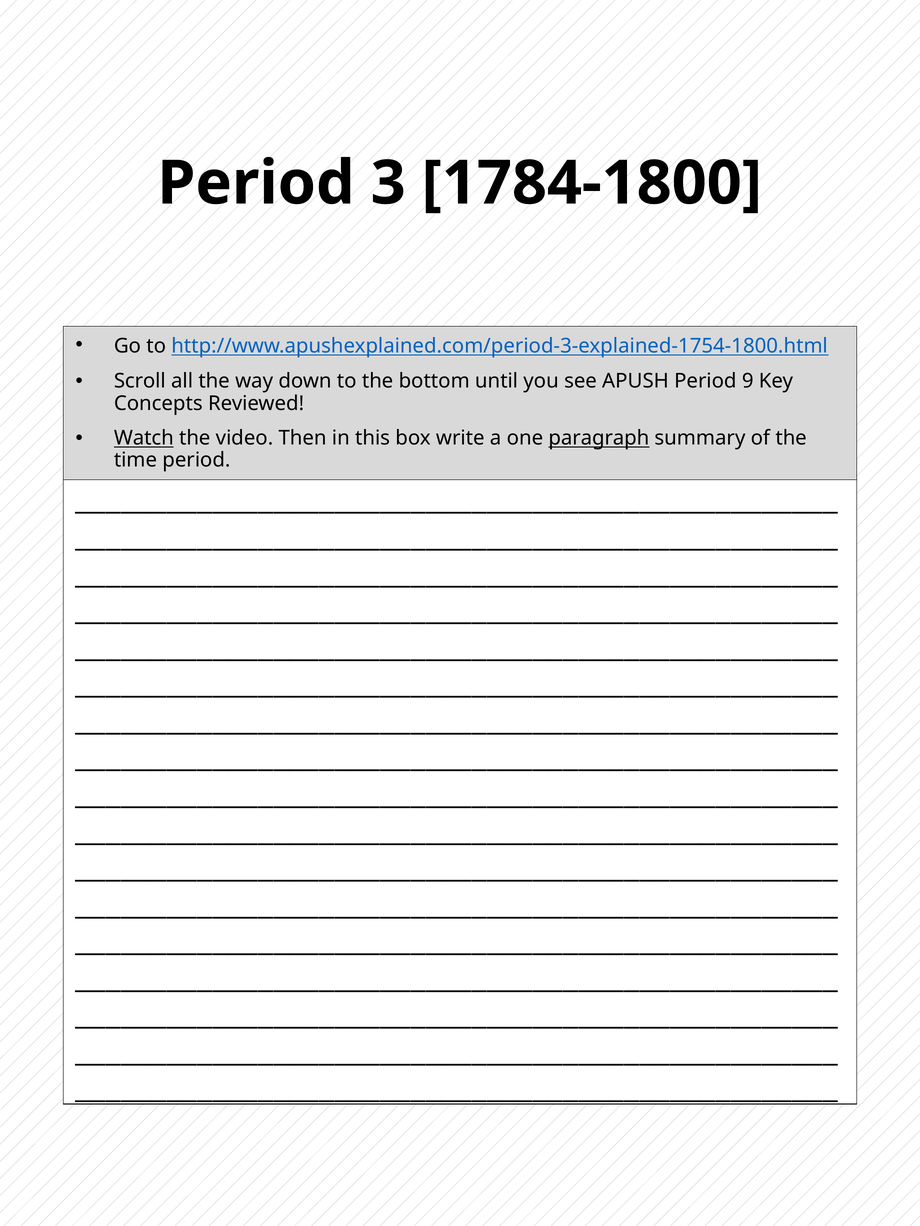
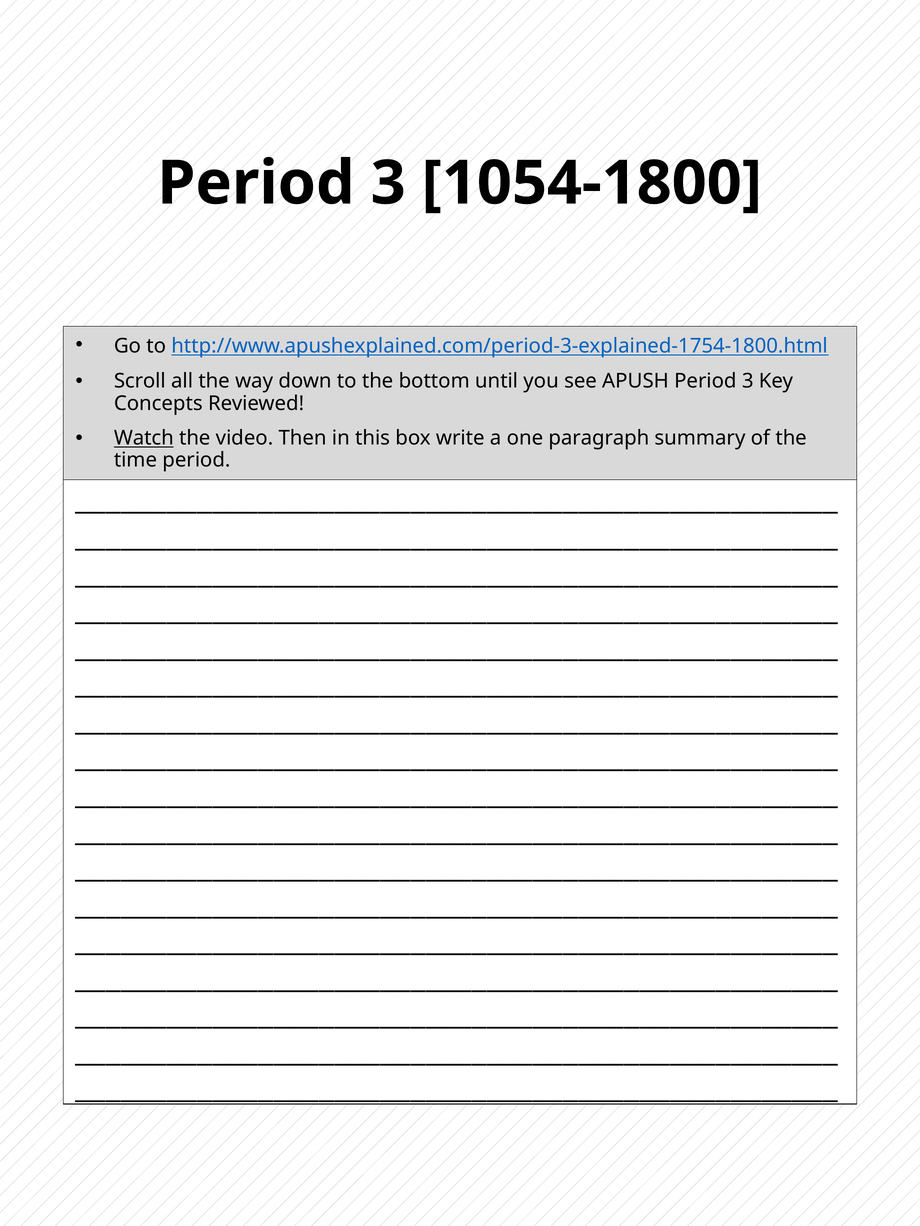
1784-1800: 1784-1800 -> 1054-1800
APUSH Period 9: 9 -> 3
paragraph underline: present -> none
